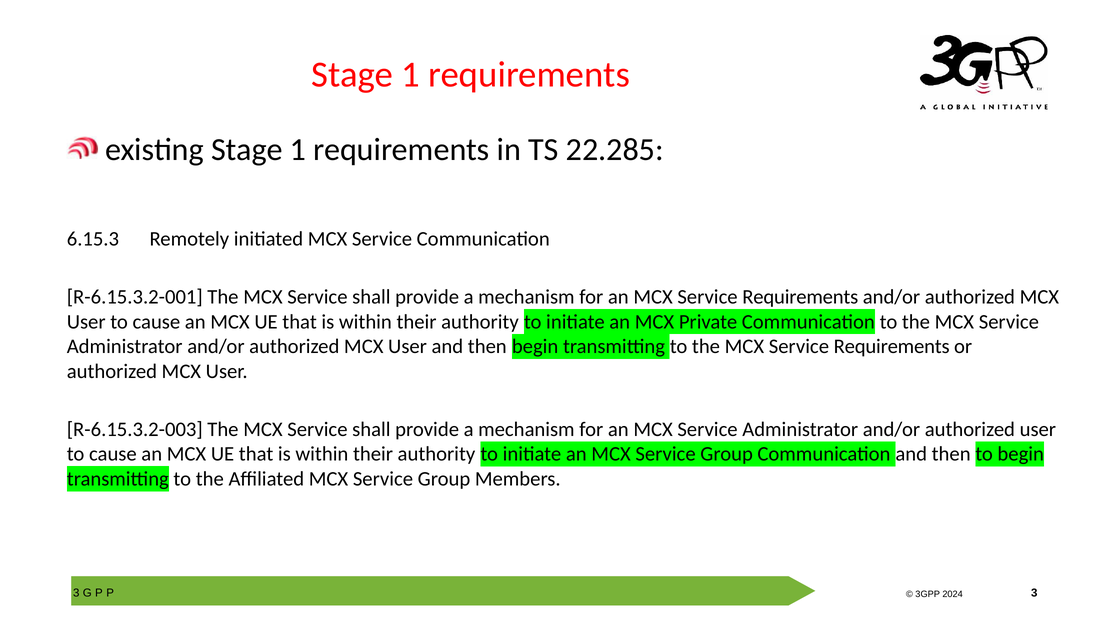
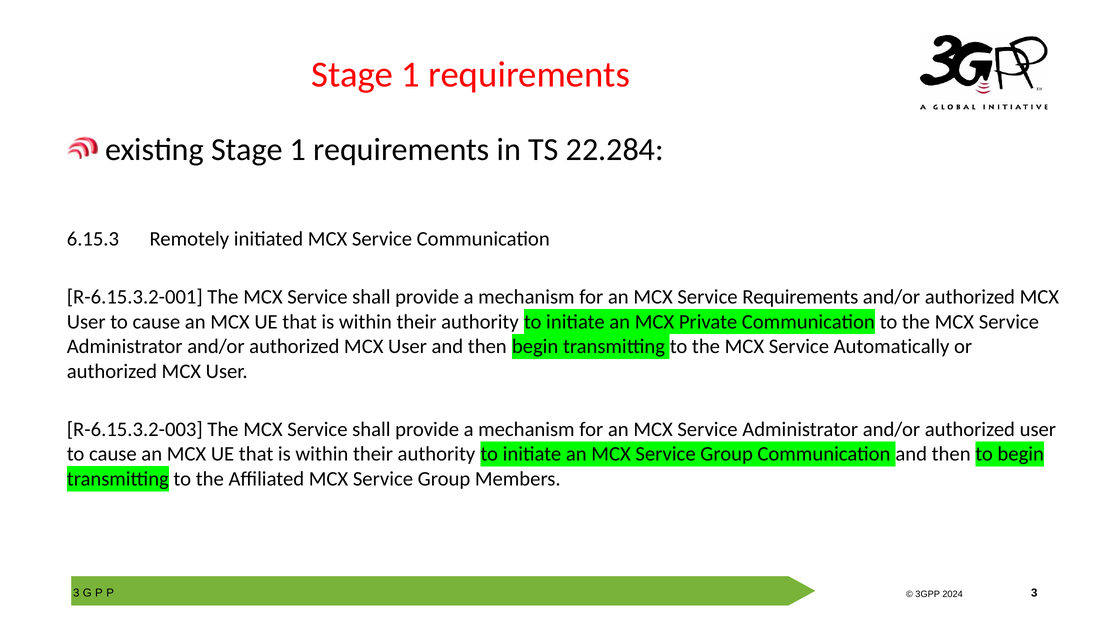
22.285: 22.285 -> 22.284
the MCX Service Requirements: Requirements -> Automatically
